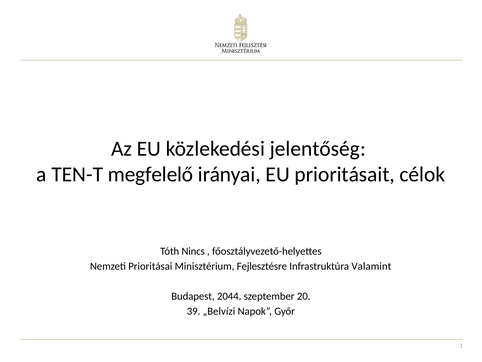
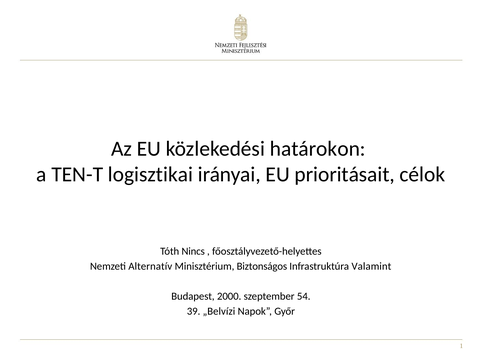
jelentőség: jelentőség -> határokon
megfelelő: megfelelő -> logisztikai
Prioritásai: Prioritásai -> Alternatív
Fejlesztésre: Fejlesztésre -> Biztonságos
2044: 2044 -> 2000
20: 20 -> 54
